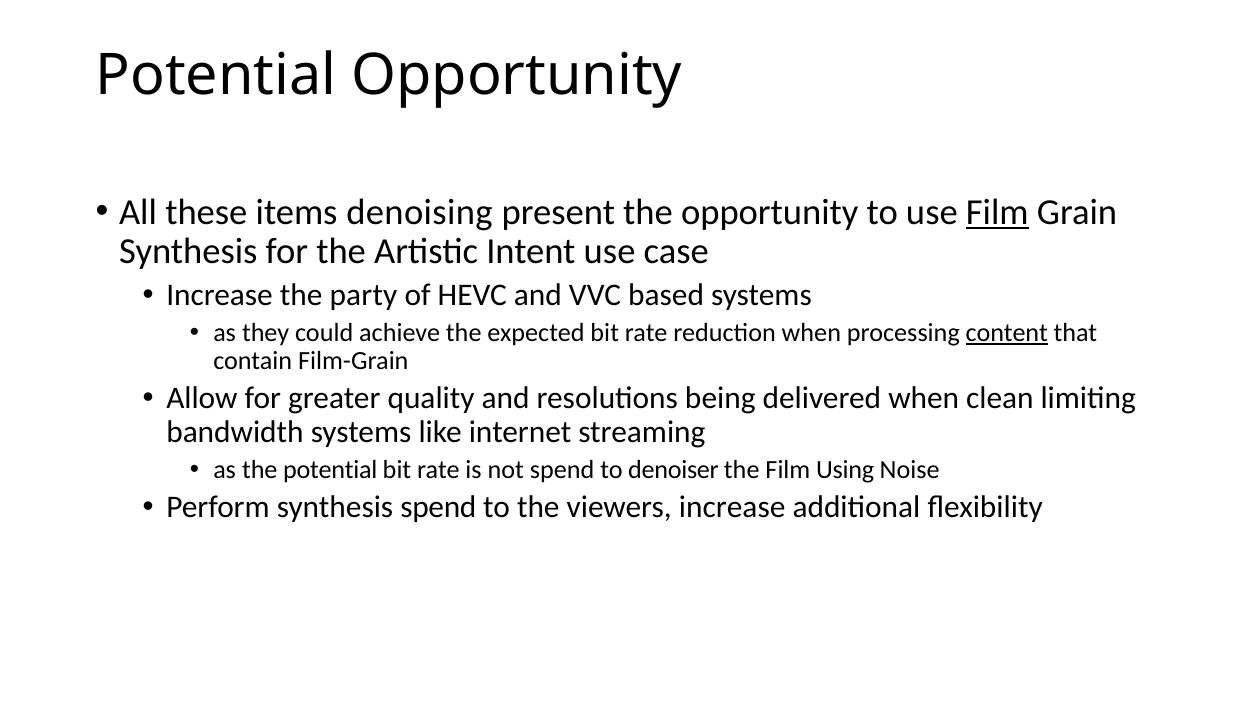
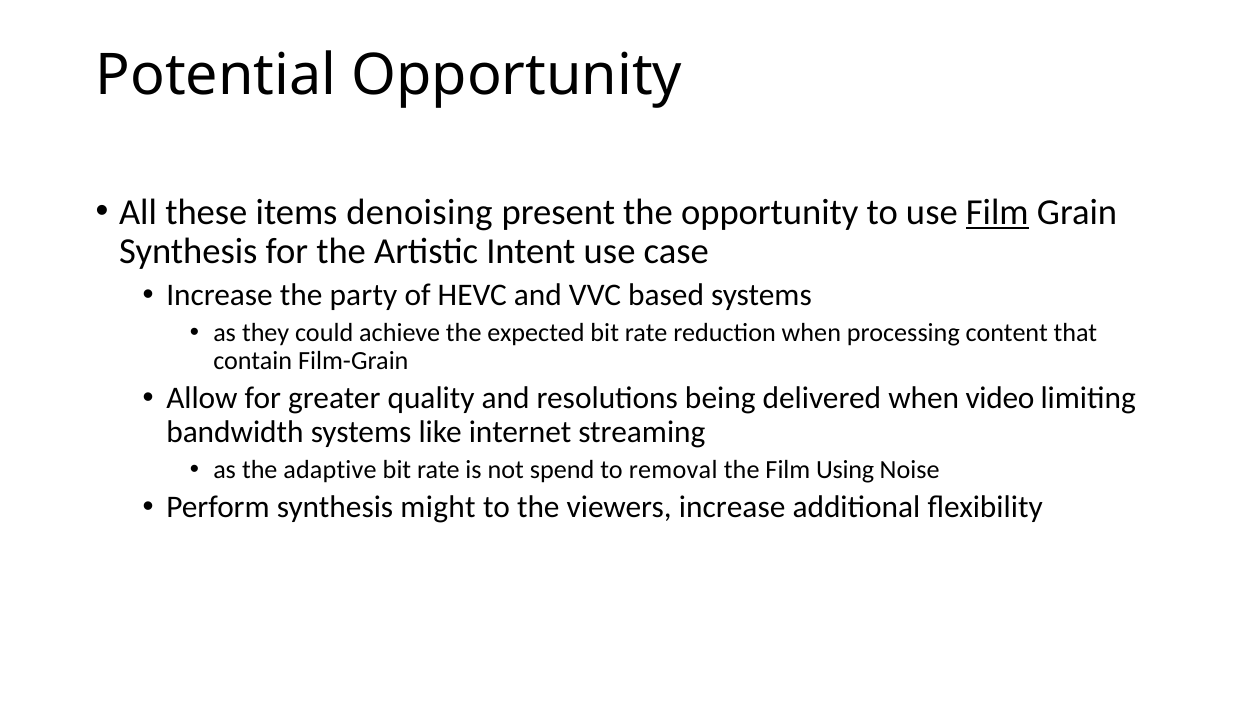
content underline: present -> none
clean: clean -> video
the potential: potential -> adaptive
denoiser: denoiser -> removal
synthesis spend: spend -> might
